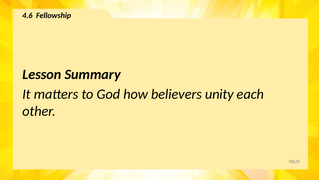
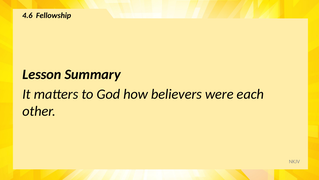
unity: unity -> were
